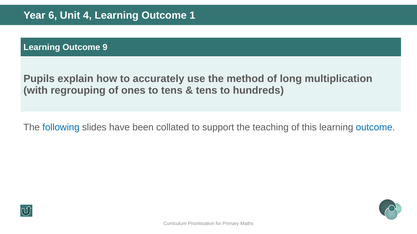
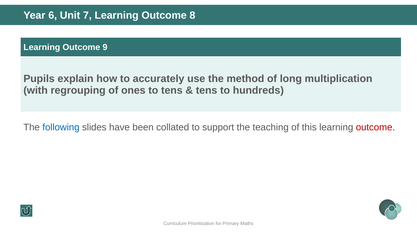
4: 4 -> 7
1: 1 -> 8
outcome at (375, 128) colour: blue -> red
